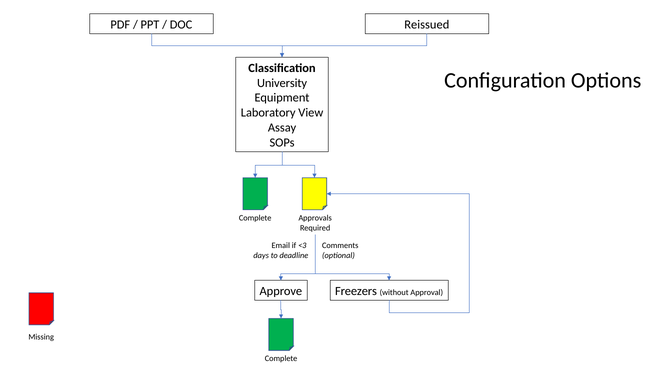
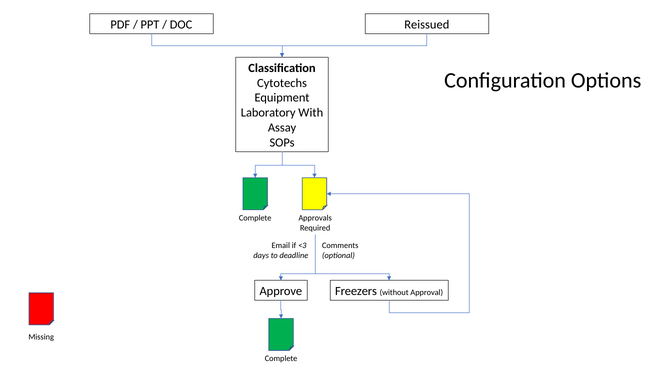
University: University -> Cytotechs
View: View -> With
